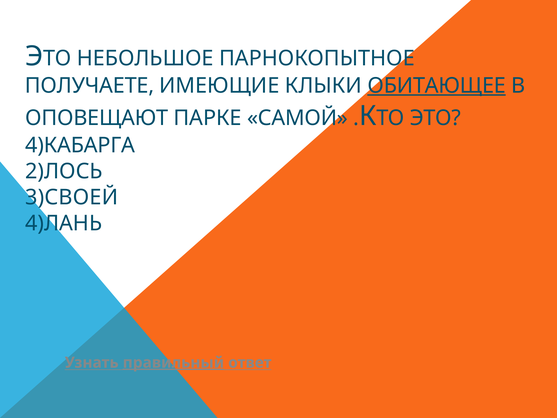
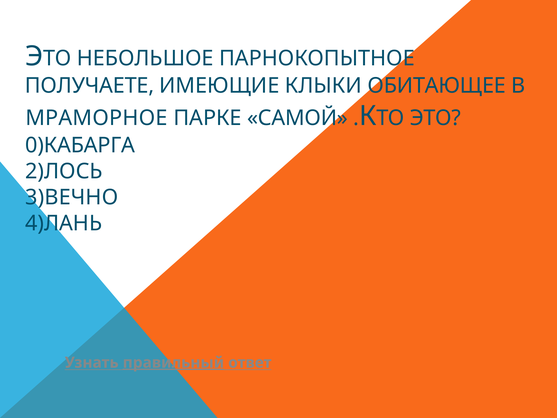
ОБИТАЮЩЕЕ underline: present -> none
ОПОВЕЩАЮТ: ОПОВЕЩАЮТ -> МРАМОРНОЕ
4)КАБАРГА: 4)КАБАРГА -> 0)КАБАРГА
3)СВОЕЙ: 3)СВОЕЙ -> 3)ВЕЧНО
